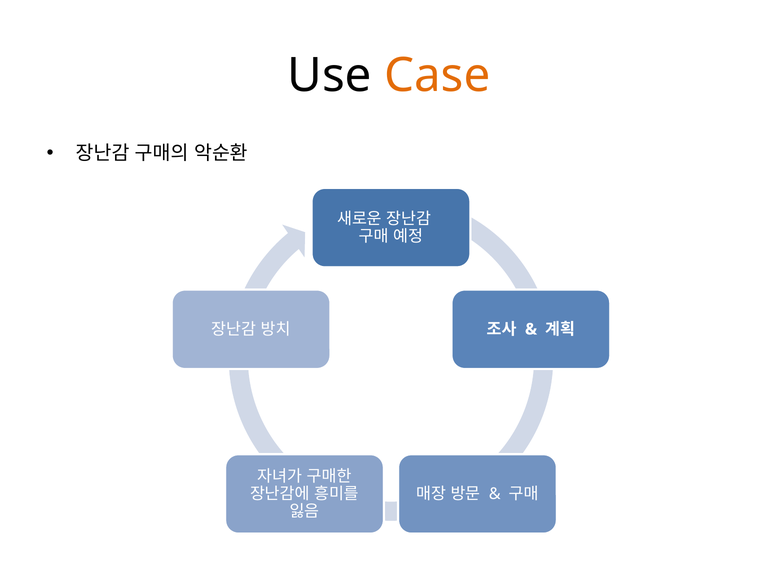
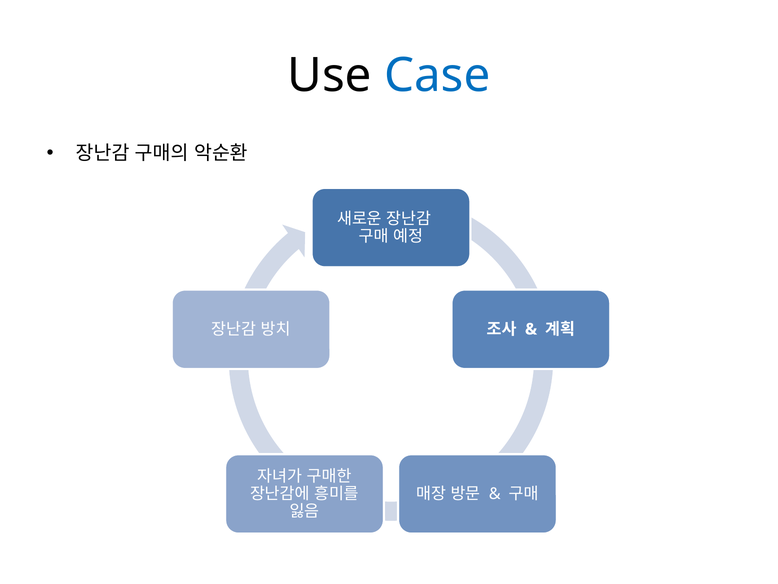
Case colour: orange -> blue
